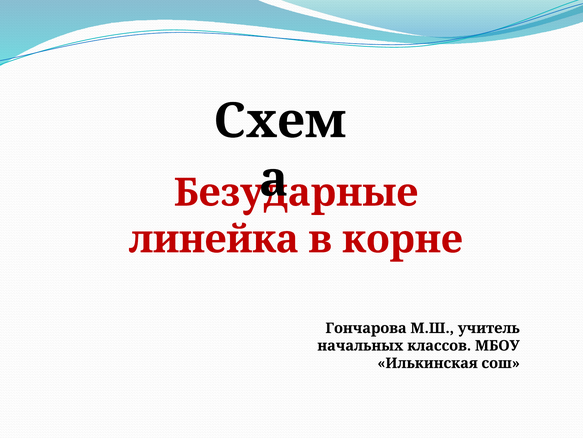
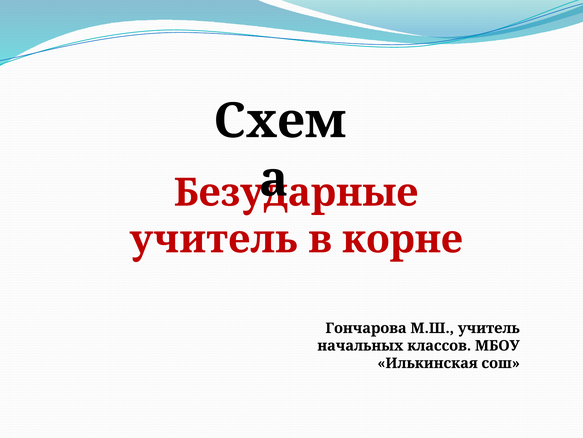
линейка at (214, 239): линейка -> учитель
